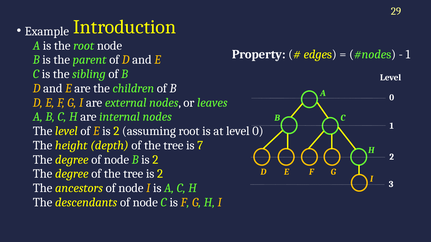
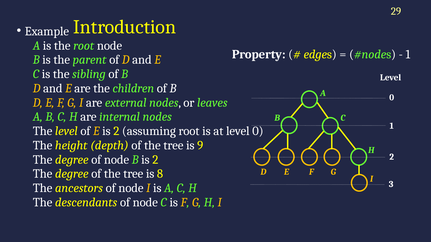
7: 7 -> 9
tree is 2: 2 -> 8
